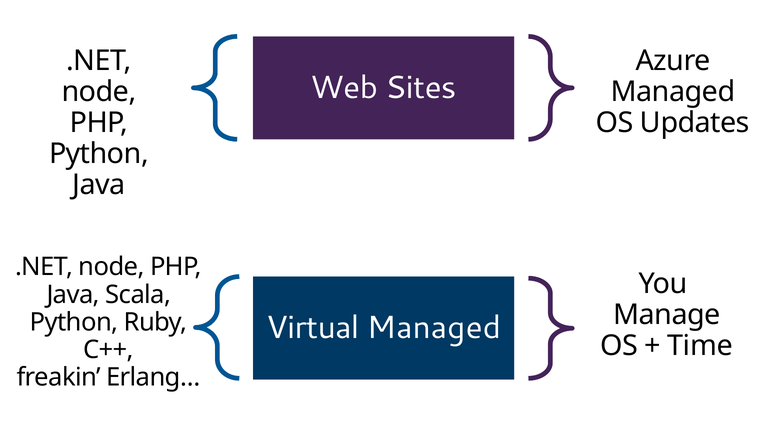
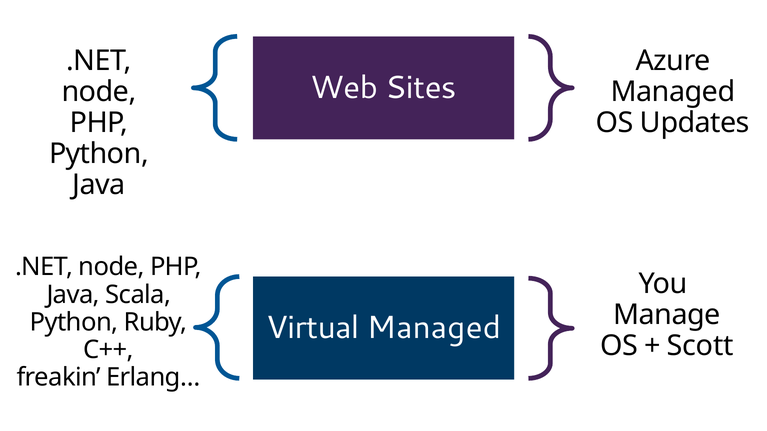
Time: Time -> Scott
